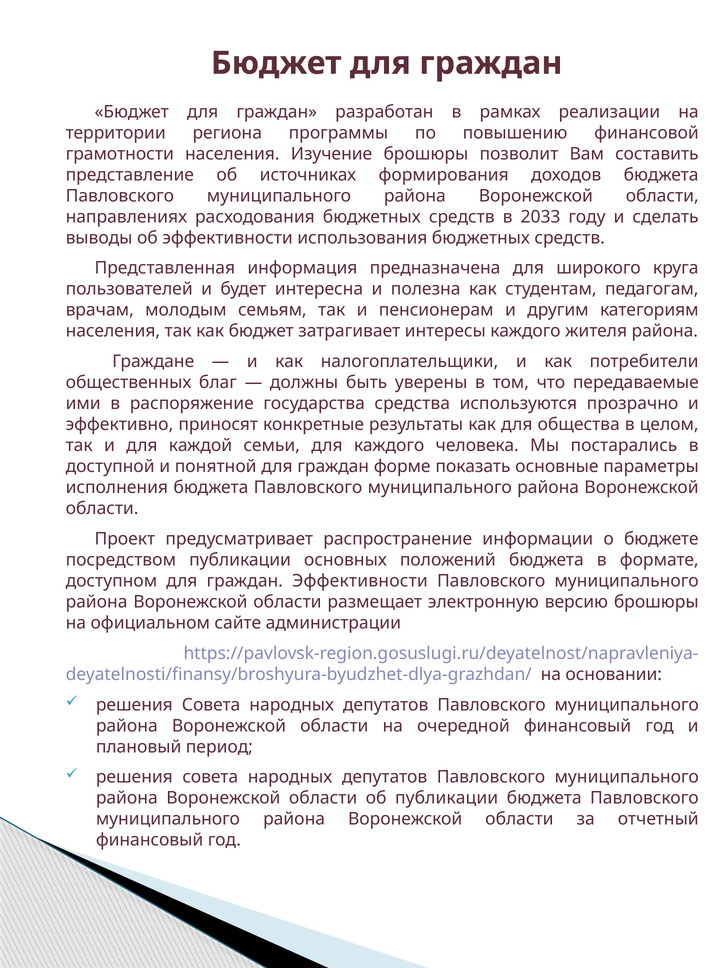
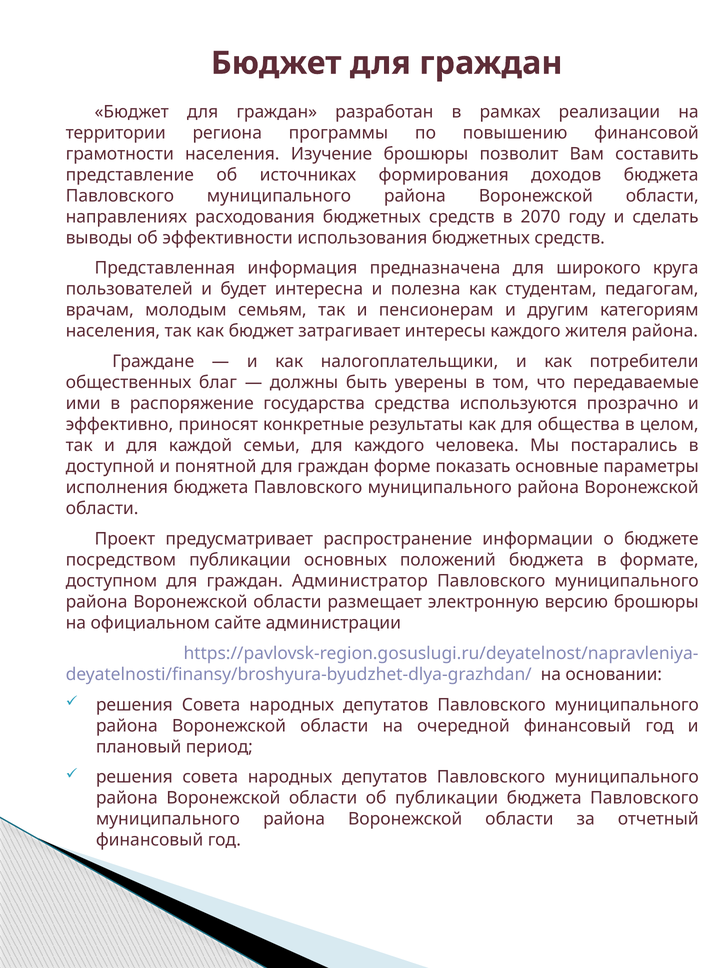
2033: 2033 -> 2070
граждан Эффективности: Эффективности -> Администратор
